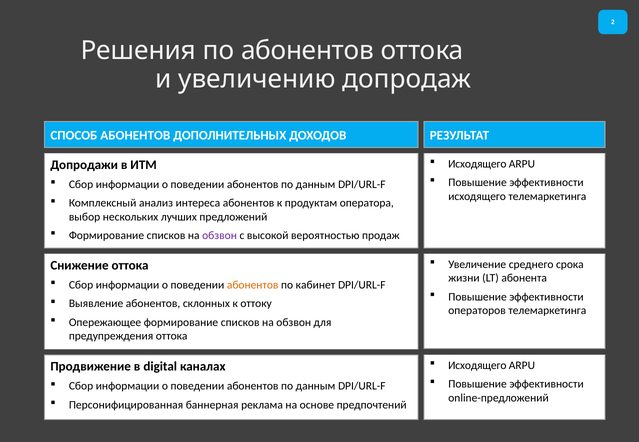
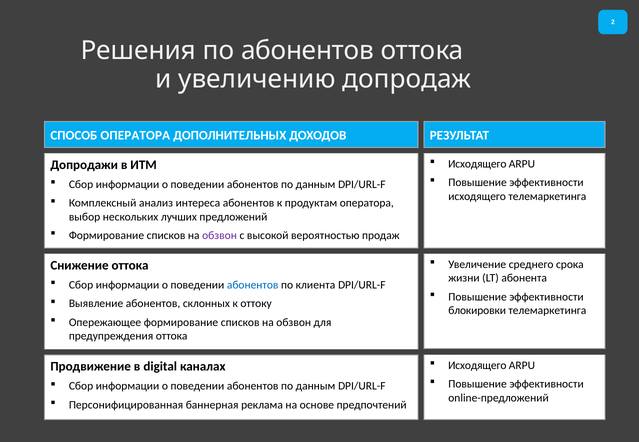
СПОСОБ АБОНЕНТОВ: АБОНЕНТОВ -> ОПЕРАТОРА
абонентов at (253, 285) colour: orange -> blue
кабинет: кабинет -> клиента
операторов: операторов -> блокировки
